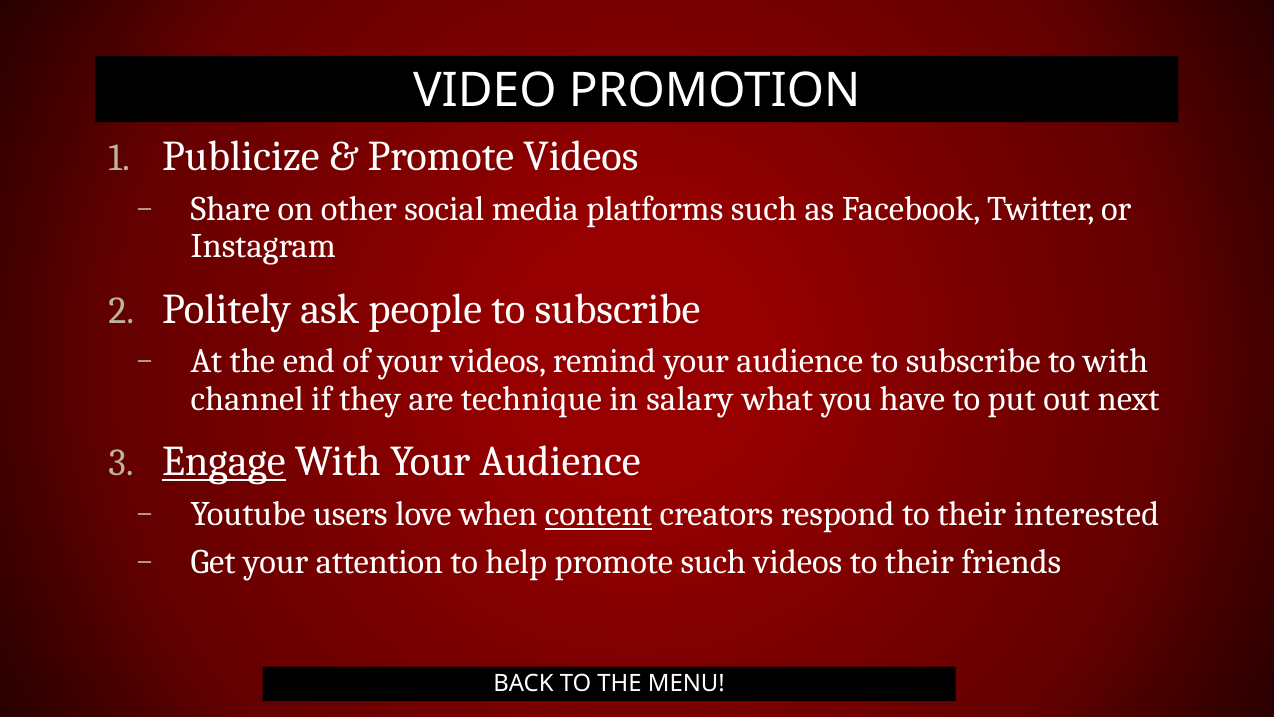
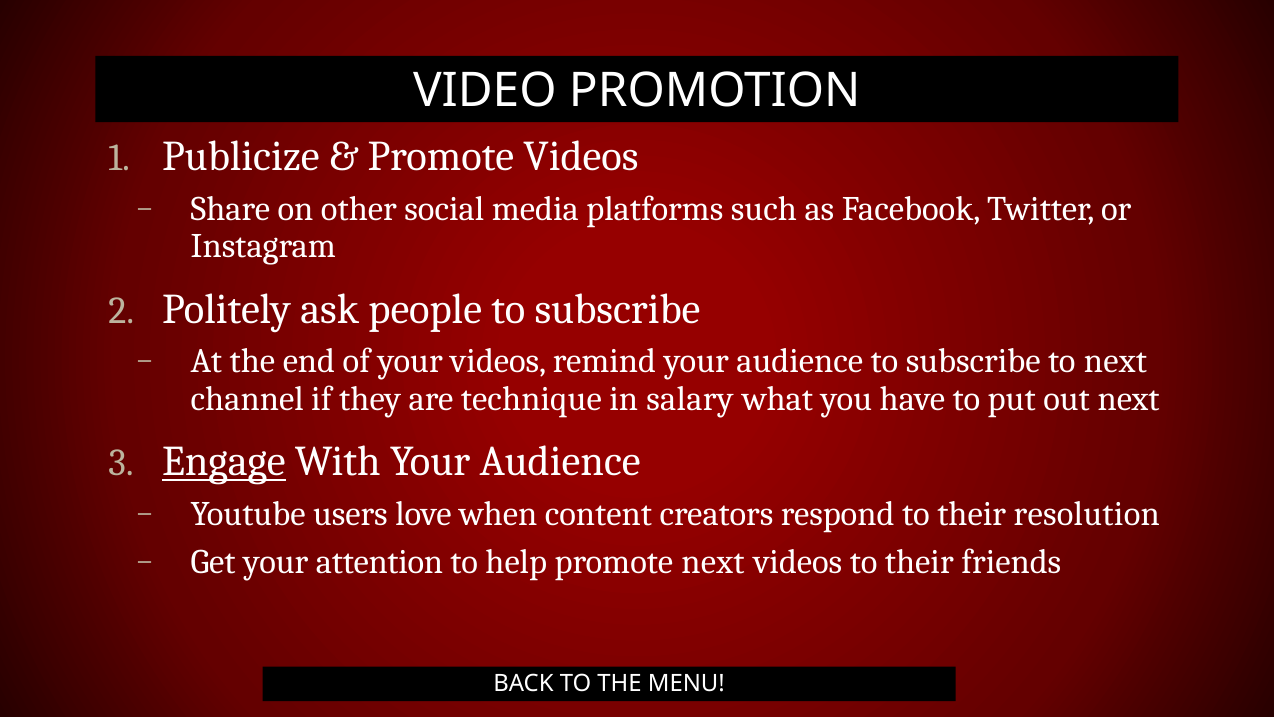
to with: with -> next
content underline: present -> none
interested: interested -> resolution
promote such: such -> next
